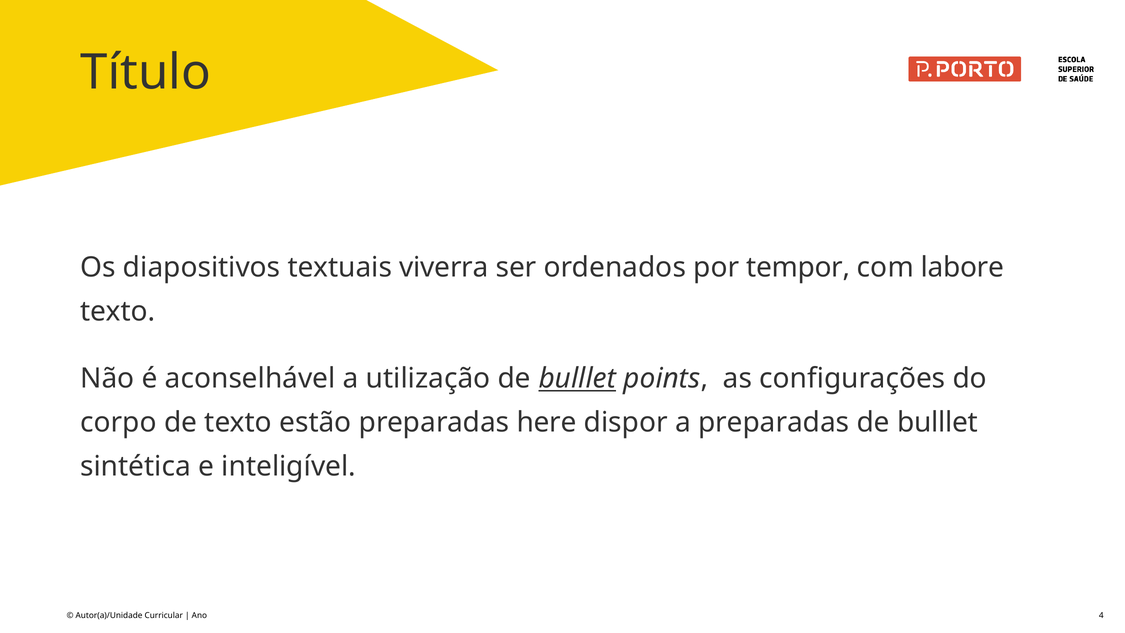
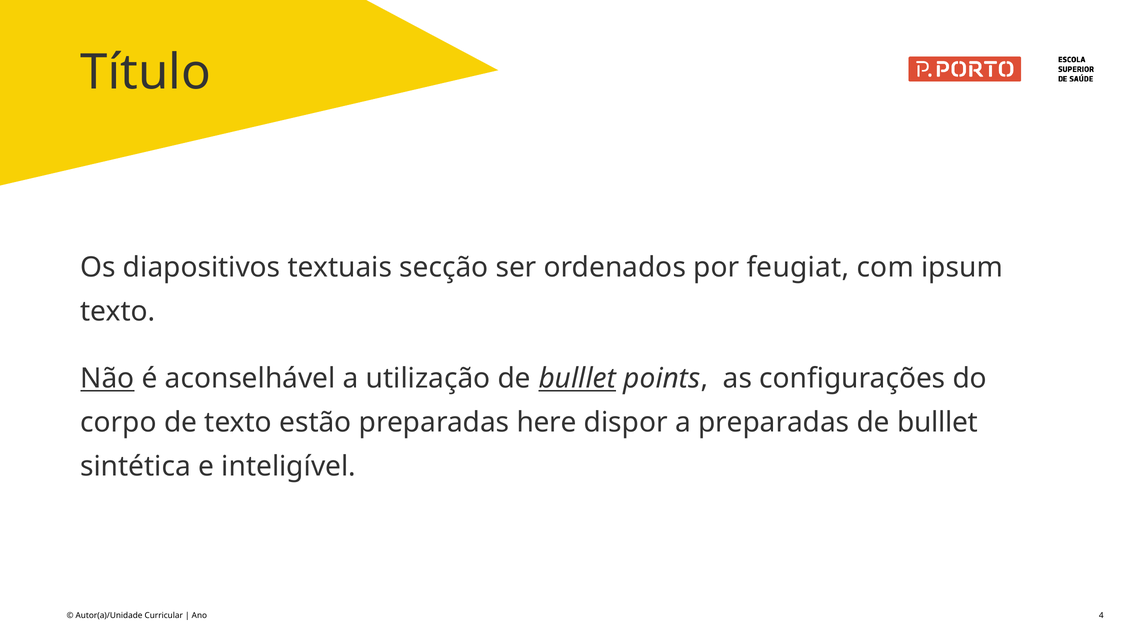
viverra: viverra -> secção
tempor: tempor -> feugiat
labore: labore -> ipsum
Não underline: none -> present
